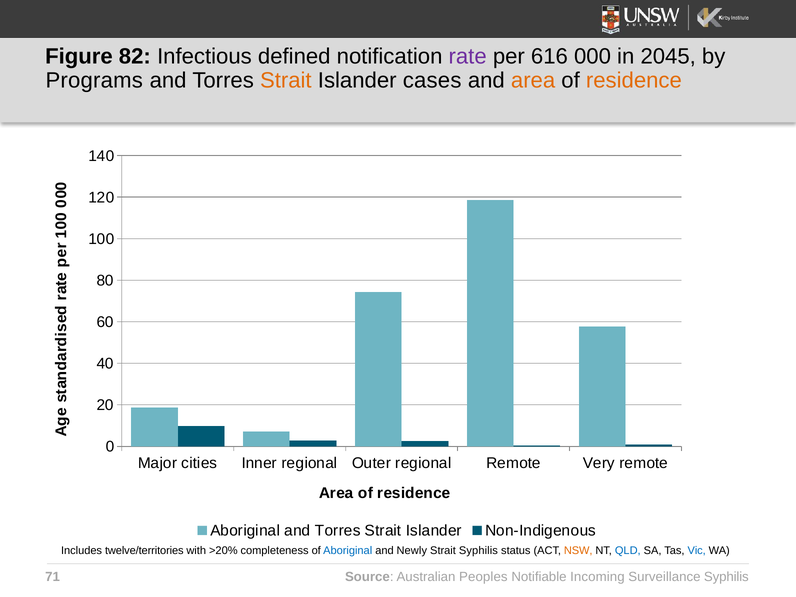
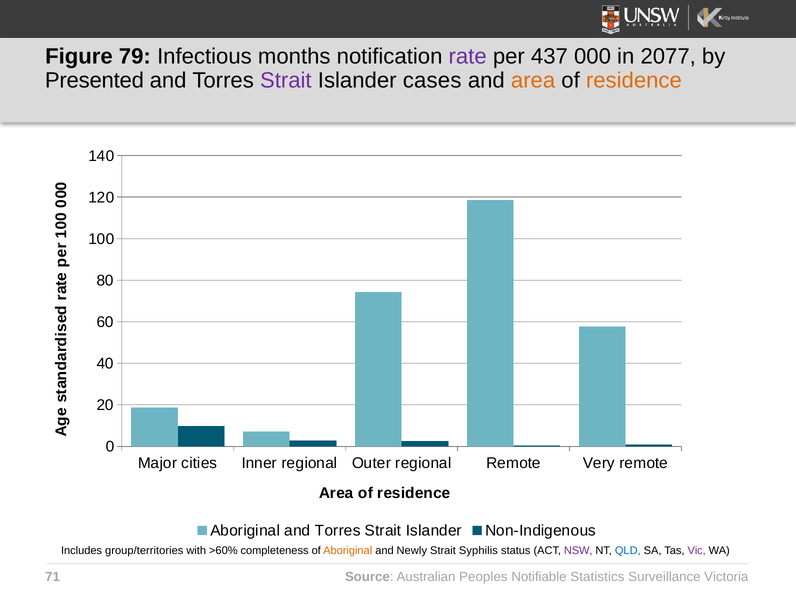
82: 82 -> 79
defined: defined -> months
616: 616 -> 437
2045: 2045 -> 2077
Programs: Programs -> Presented
Strait at (286, 81) colour: orange -> purple
twelve/territories: twelve/territories -> group/territories
>20%: >20% -> >60%
Aboriginal at (348, 551) colour: blue -> orange
NSW colour: orange -> purple
Vic colour: blue -> purple
Incoming: Incoming -> Statistics
Surveillance Syphilis: Syphilis -> Victoria
